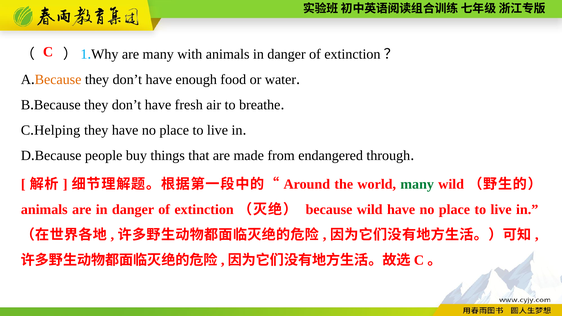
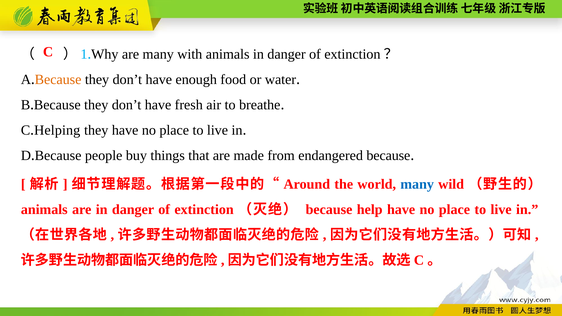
endangered through: through -> because
many at (417, 184) colour: green -> blue
because wild: wild -> help
